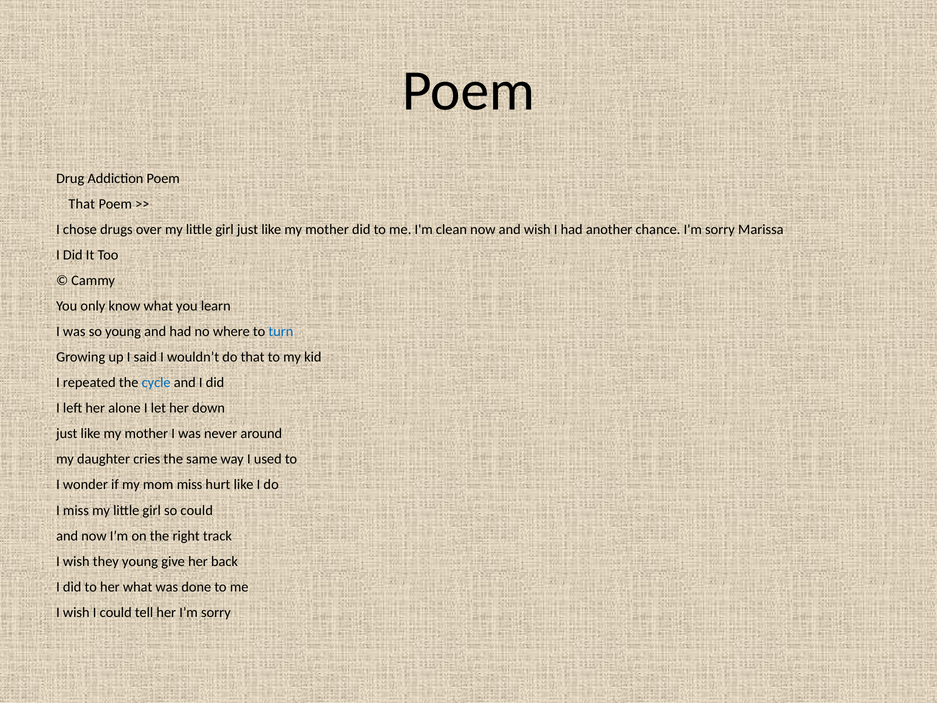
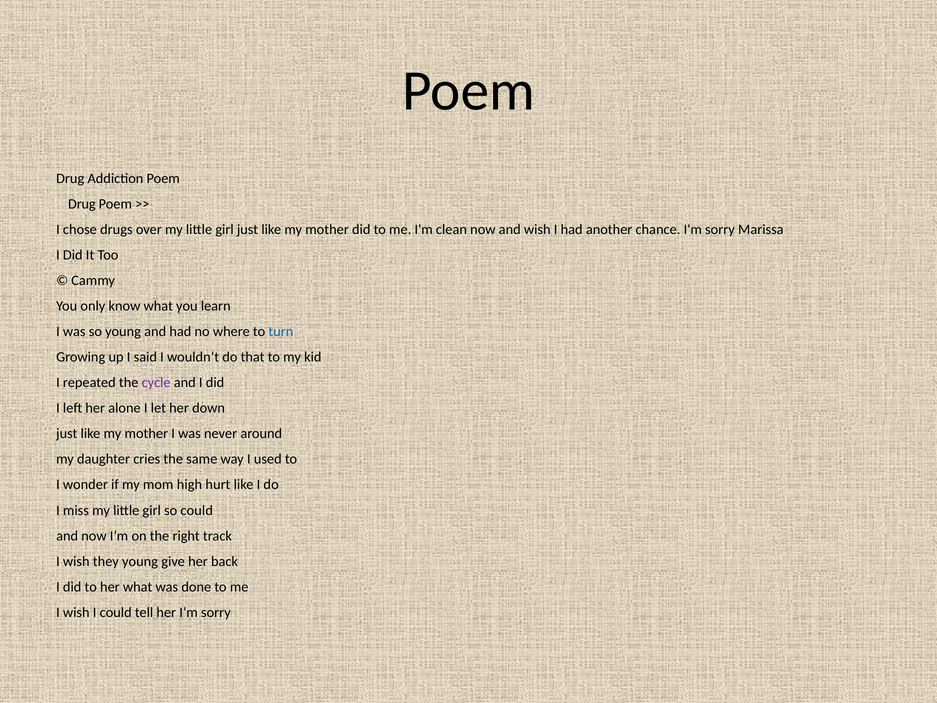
That at (82, 204): That -> Drug
cycle colour: blue -> purple
mom miss: miss -> high
